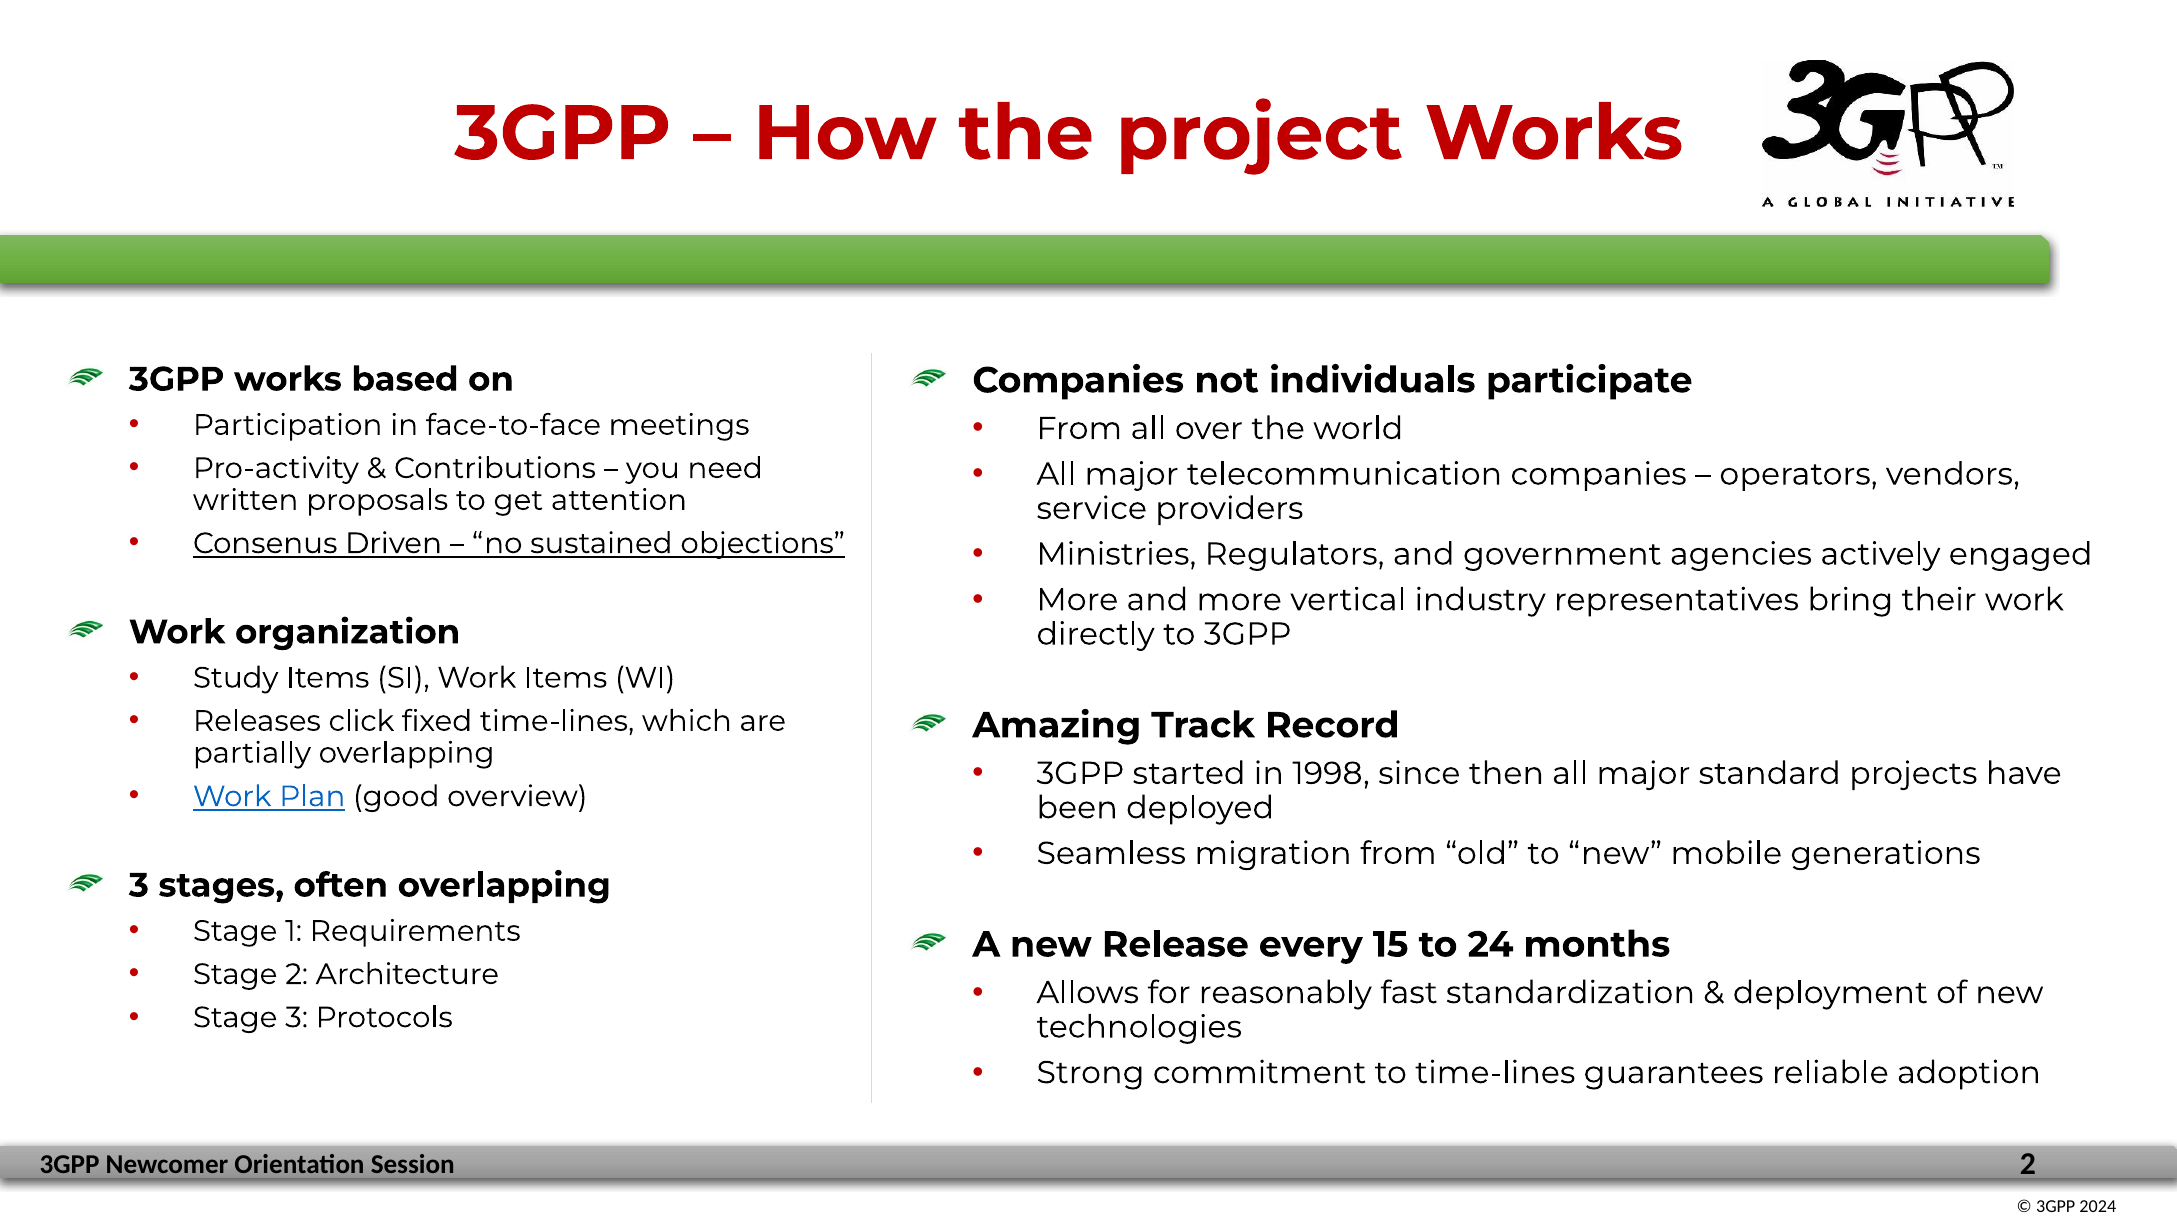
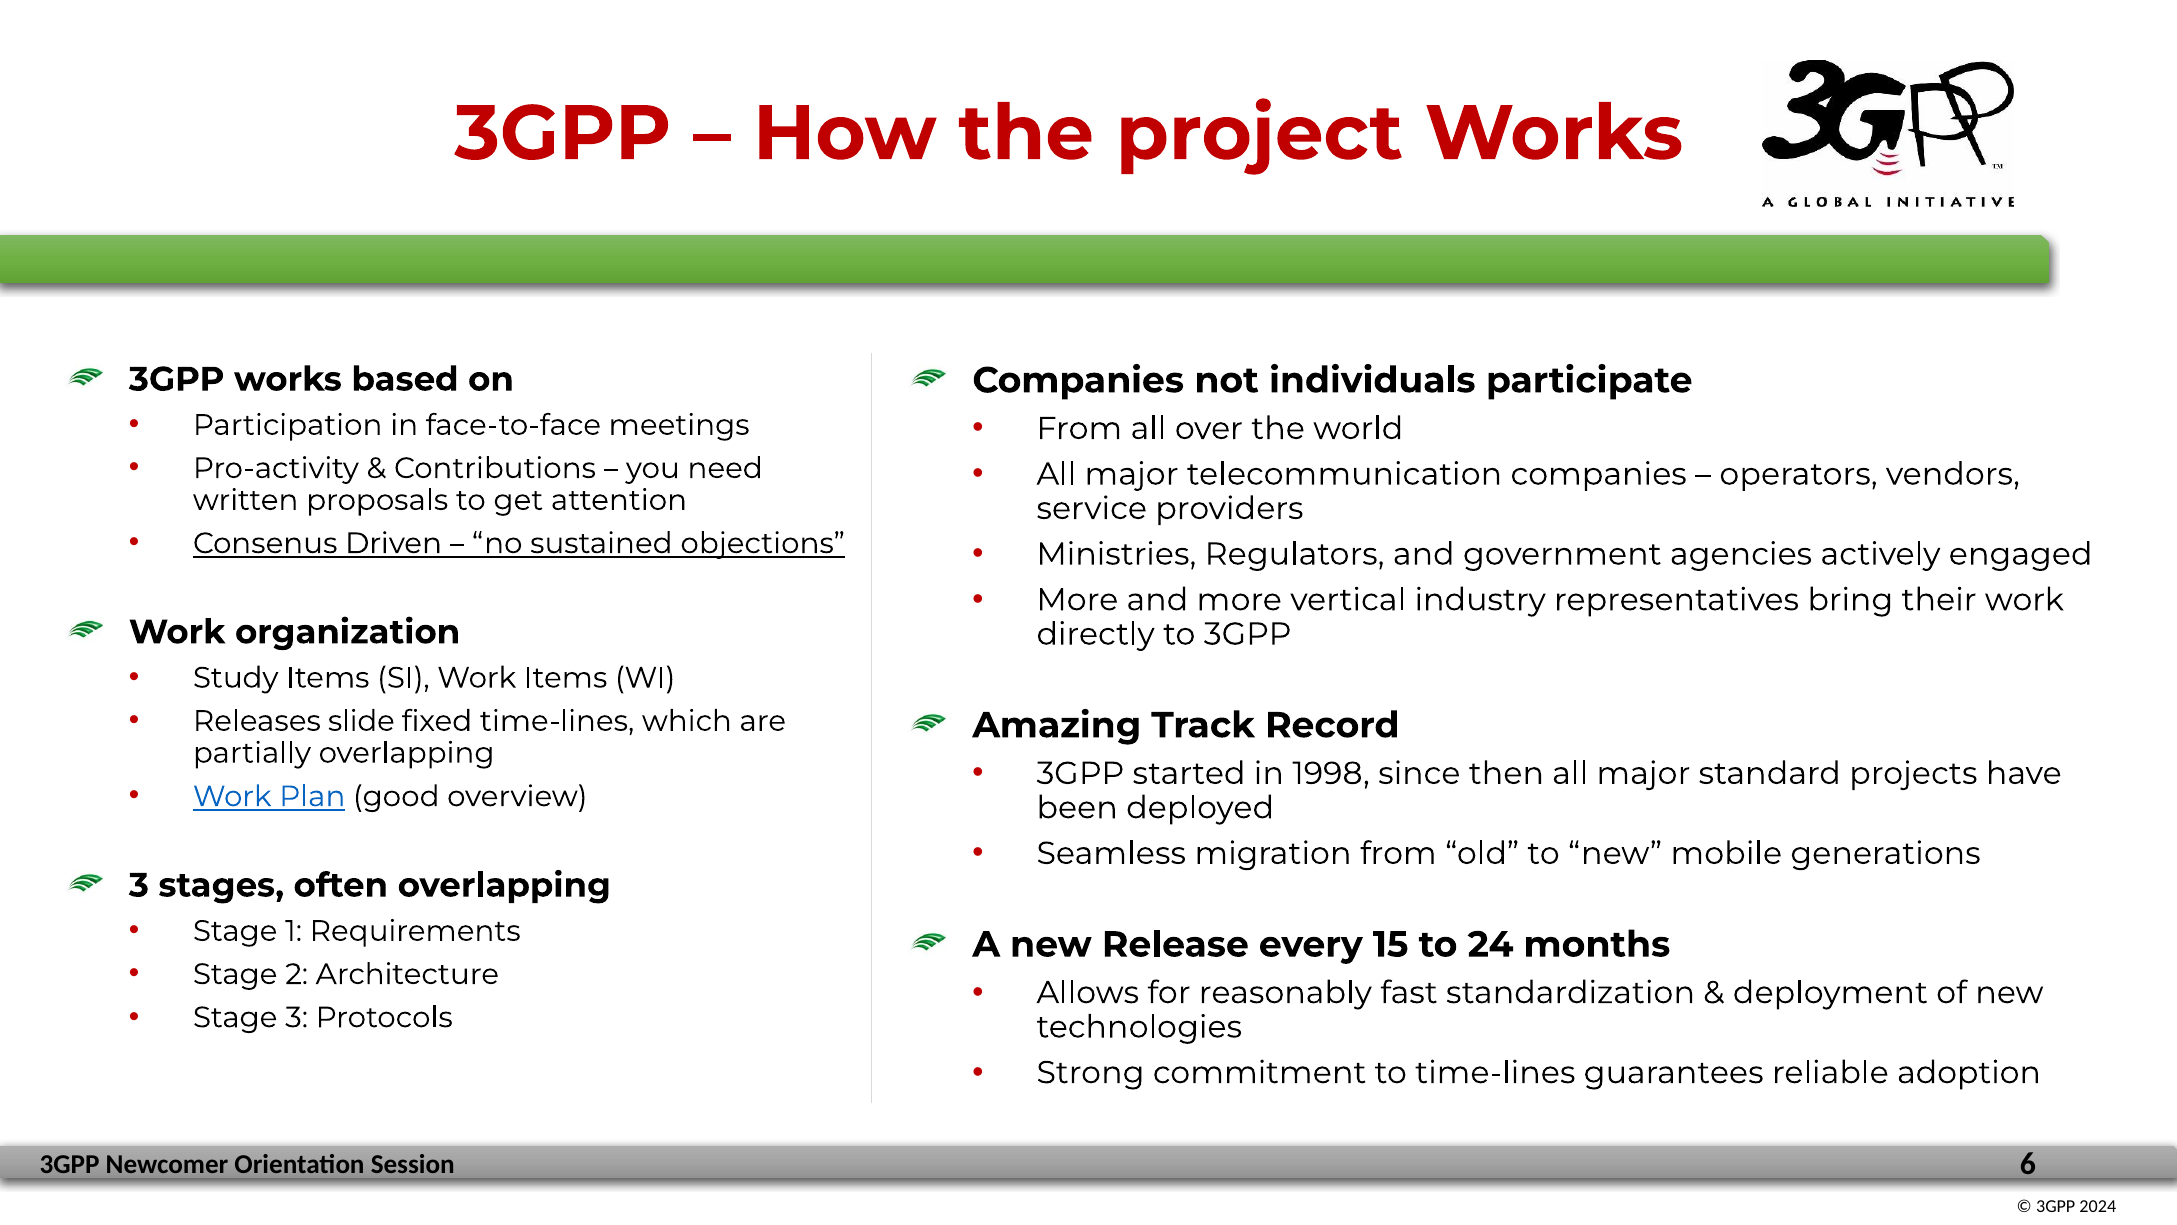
click: click -> slide
2 at (2028, 1163): 2 -> 6
